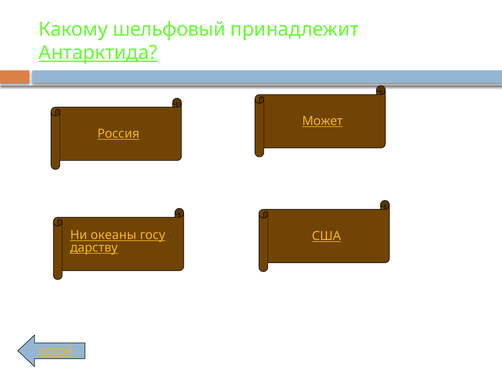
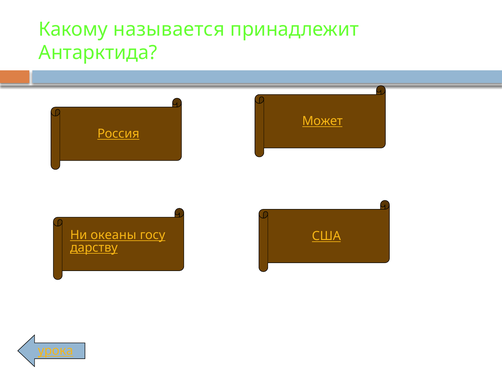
шельфовый: шельфовый -> называется
Антарктида underline: present -> none
какой: какой -> урока
